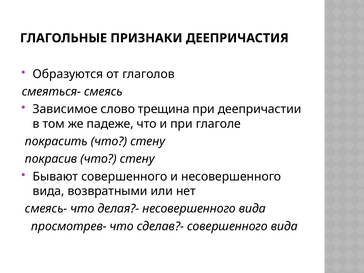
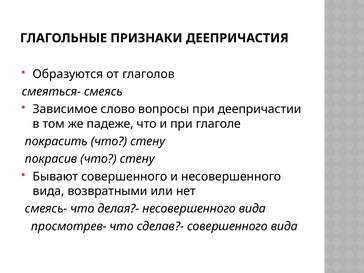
трещина: трещина -> вопросы
